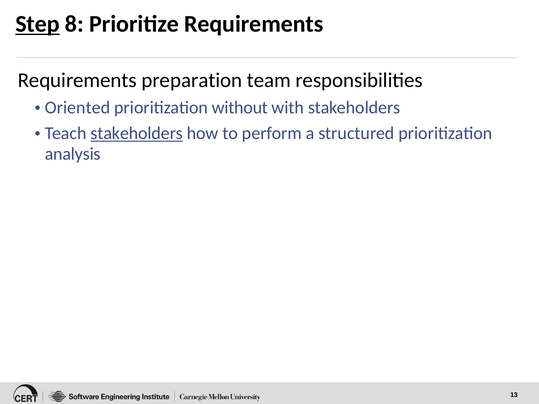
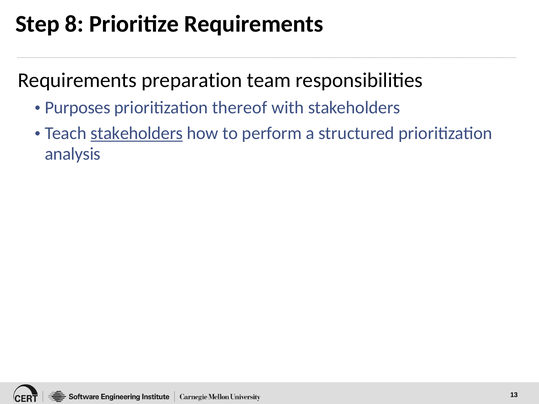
Step underline: present -> none
Oriented: Oriented -> Purposes
without: without -> thereof
